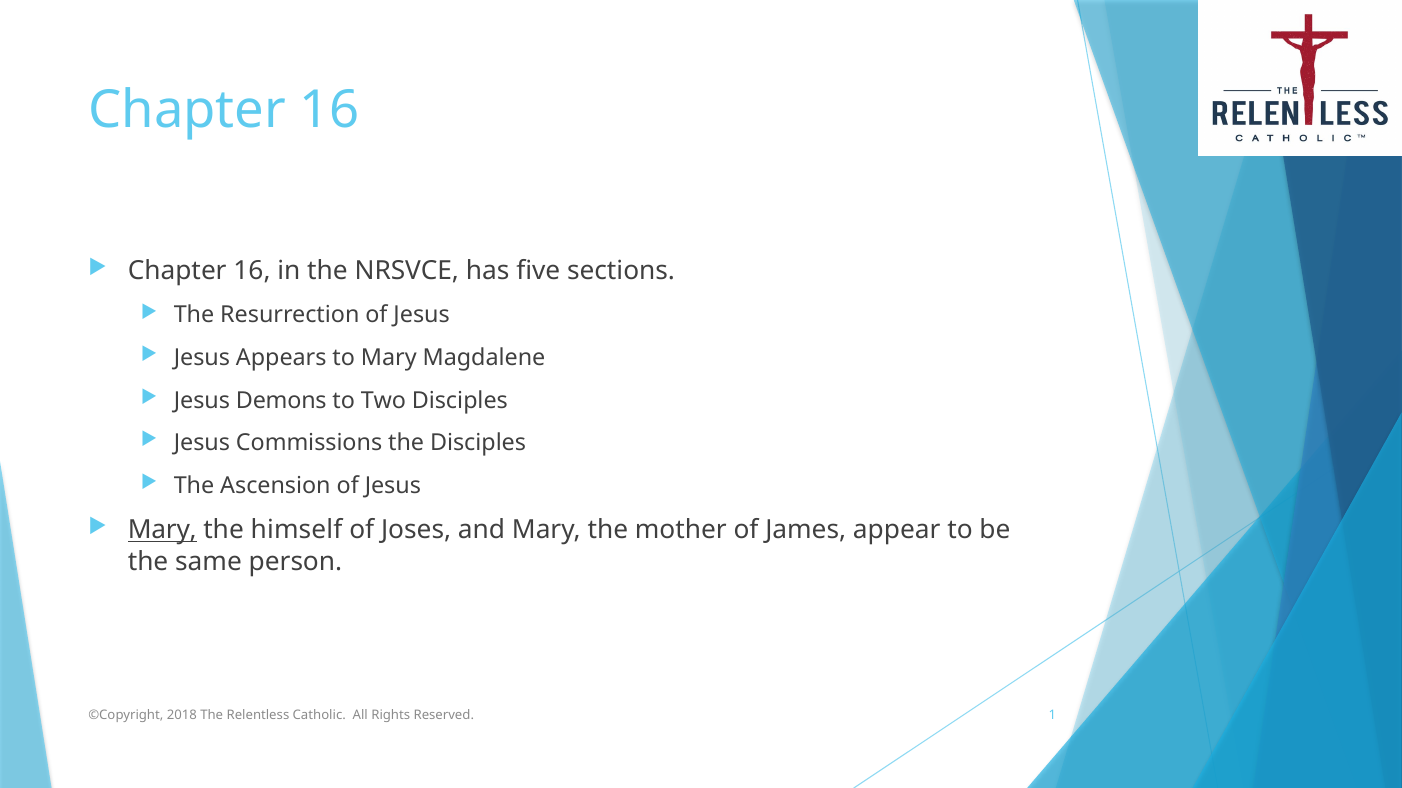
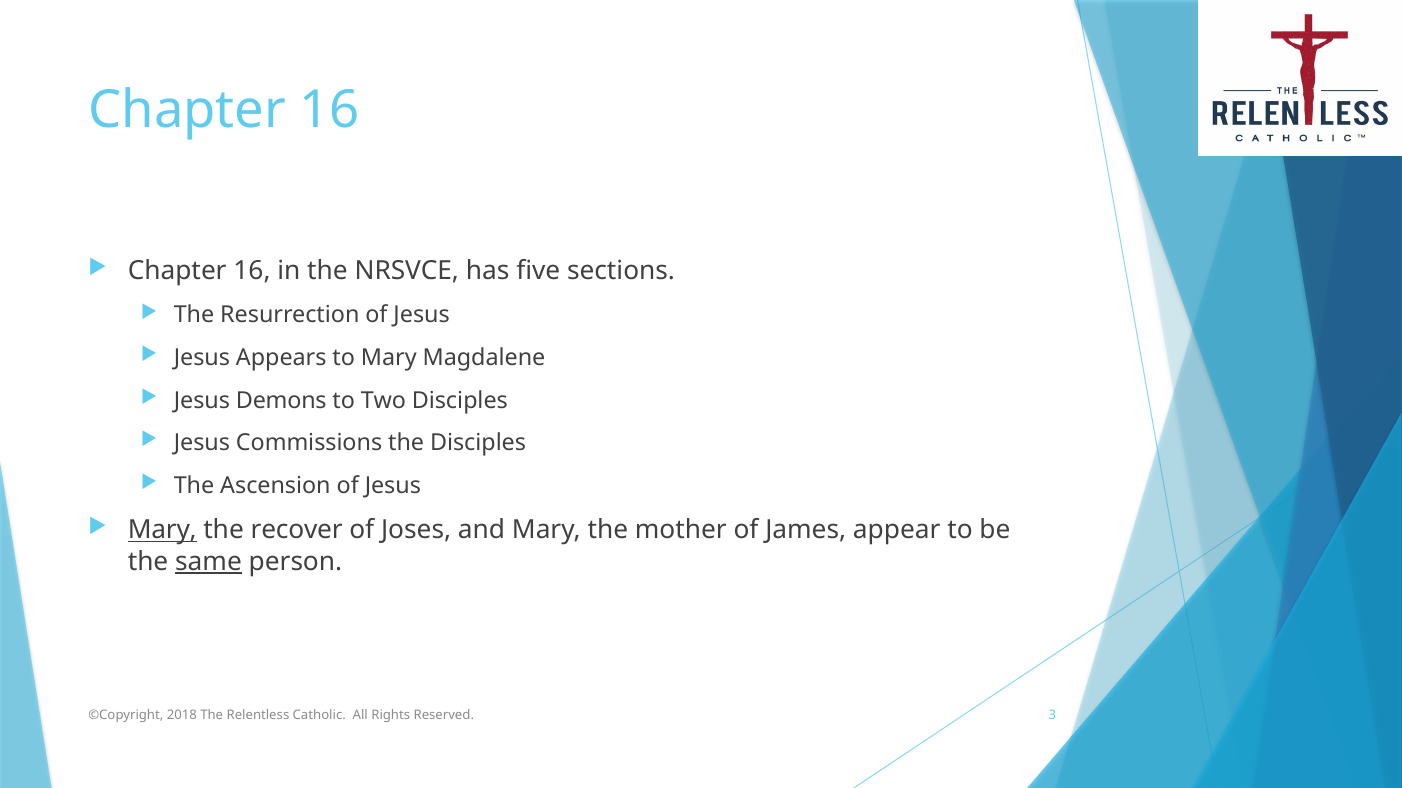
himself: himself -> recover
same underline: none -> present
1: 1 -> 3
